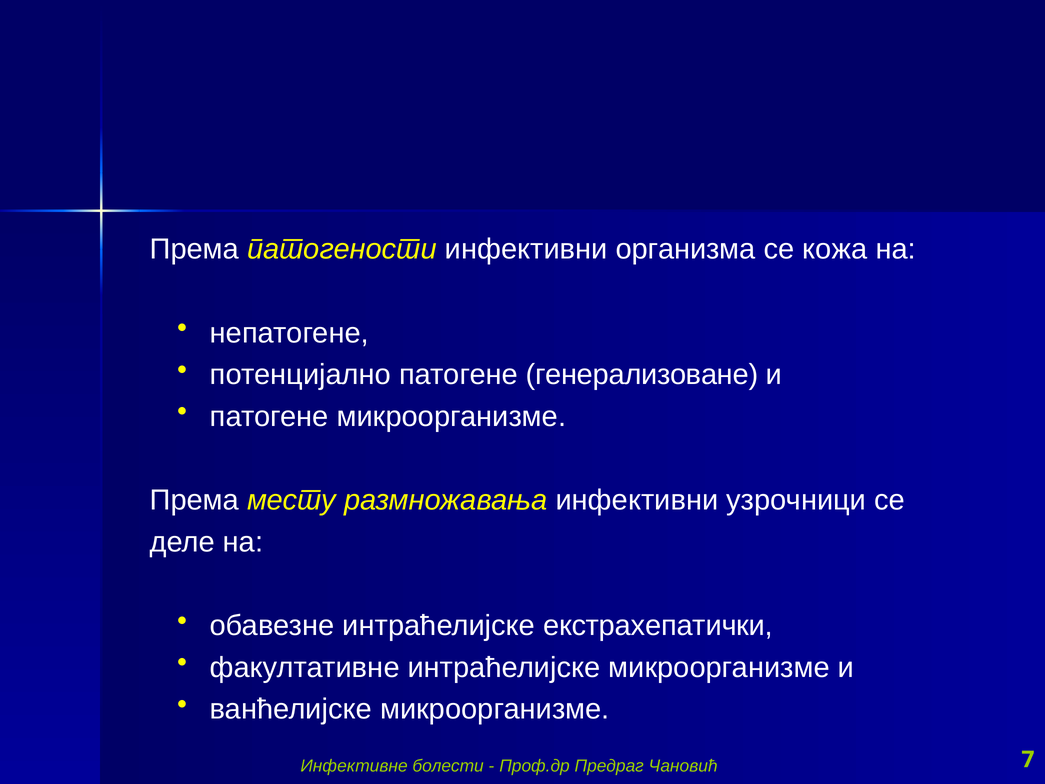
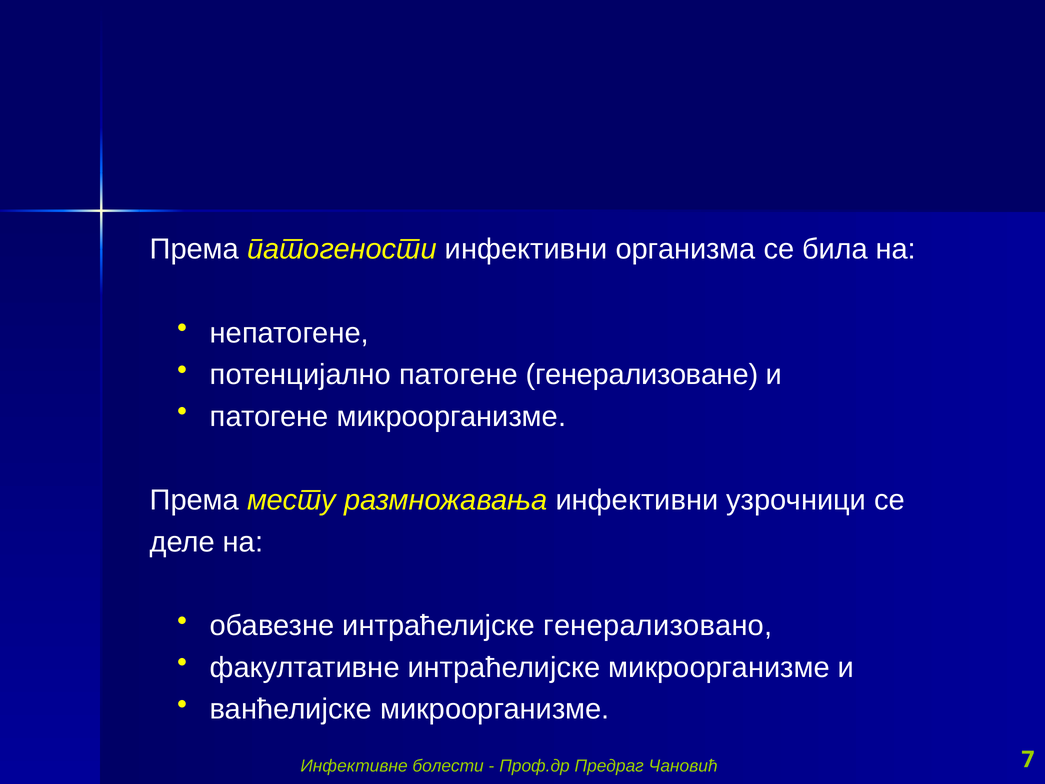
кожа: кожа -> била
екстрахепатички: екстрахепатички -> генерализовано
